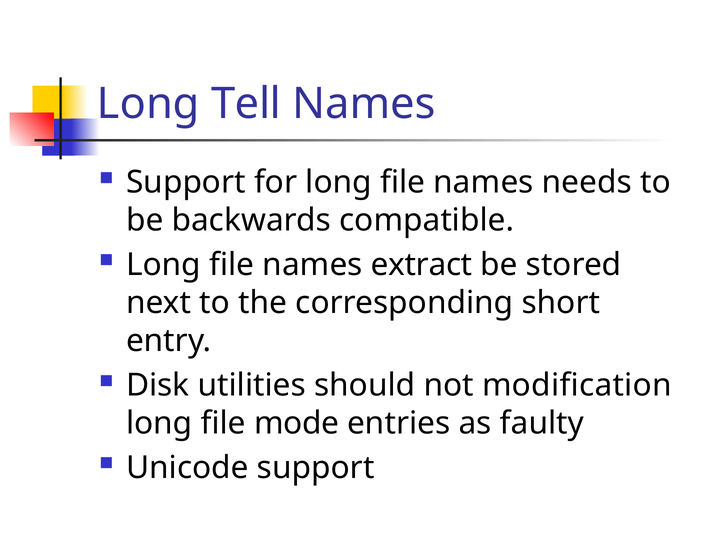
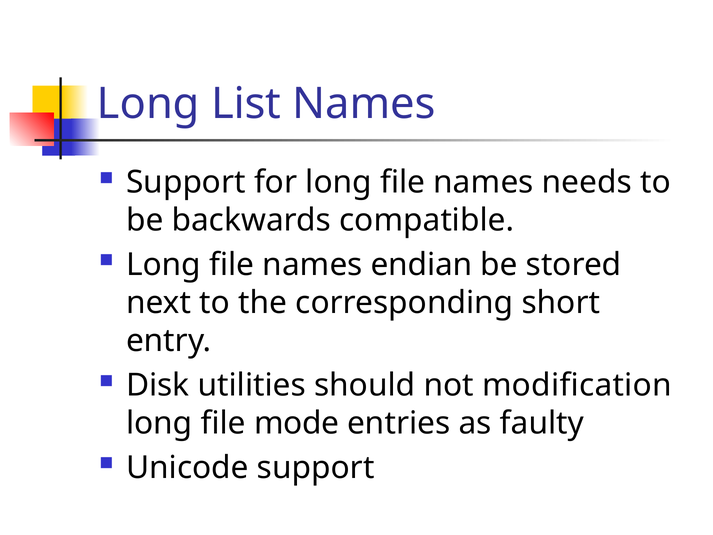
Tell: Tell -> List
extract: extract -> endian
